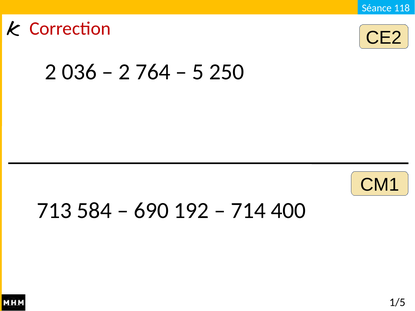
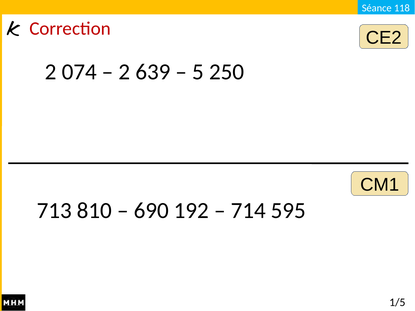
036: 036 -> 074
764: 764 -> 639
584: 584 -> 810
400: 400 -> 595
